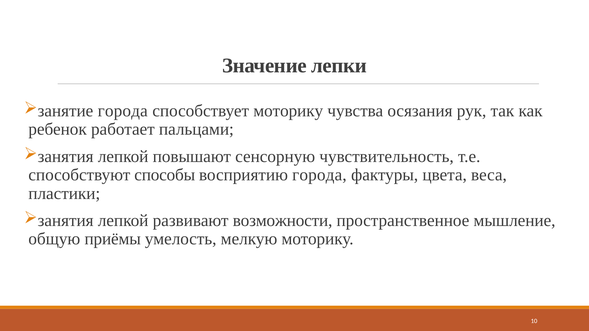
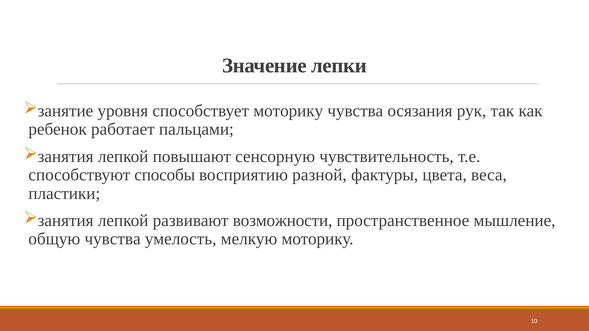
города at (123, 111): города -> уровня
восприятию города: города -> разной
общую приёмы: приёмы -> чувства
